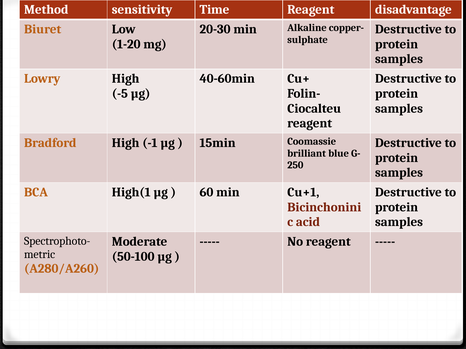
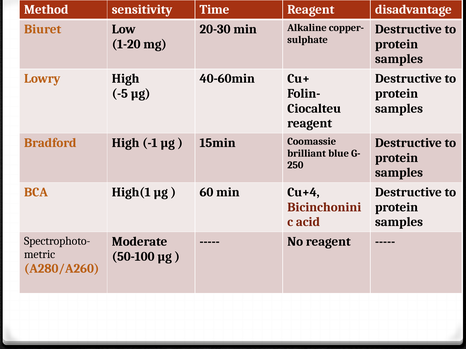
Cu+1: Cu+1 -> Cu+4
